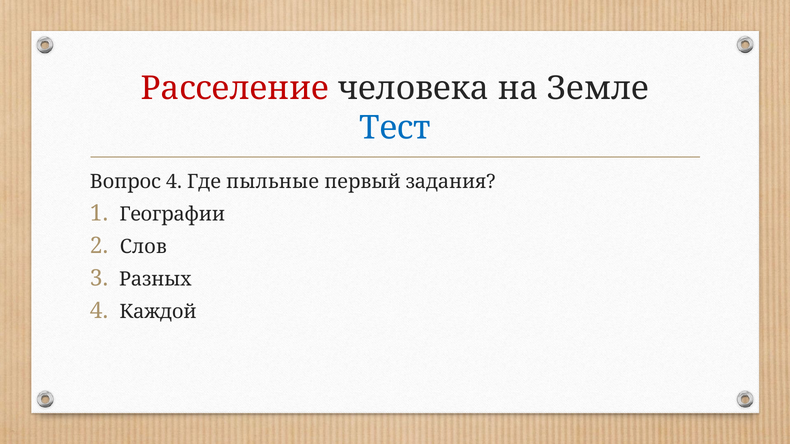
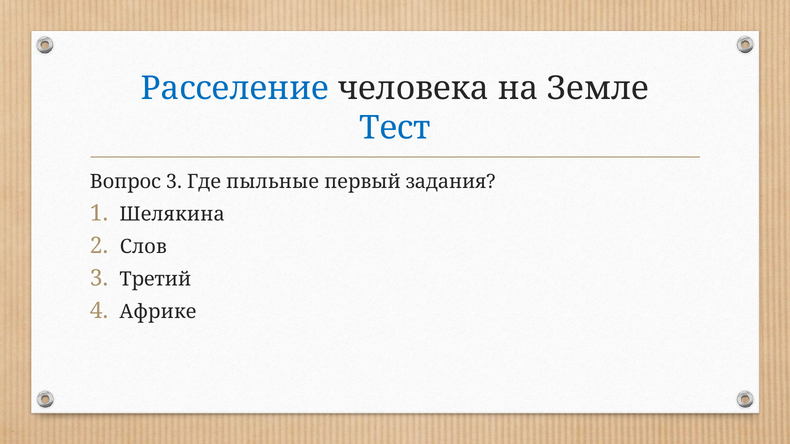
Расселение colour: red -> blue
Вопрос 4: 4 -> 3
Географии: Географии -> Шелякина
Разных: Разных -> Третий
Каждой: Каждой -> Африке
